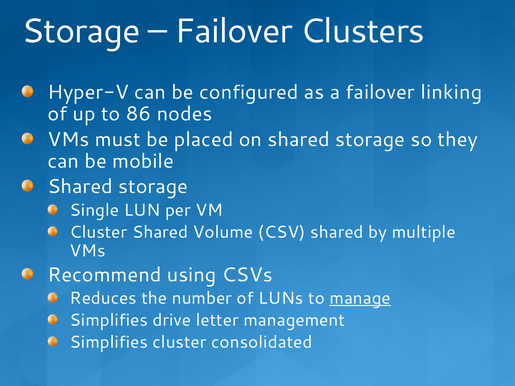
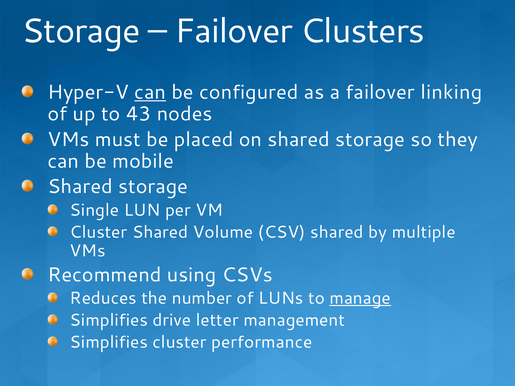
can at (150, 92) underline: none -> present
86: 86 -> 43
consolidated: consolidated -> performance
